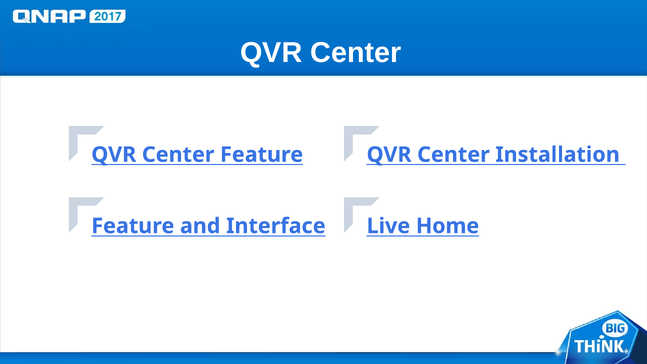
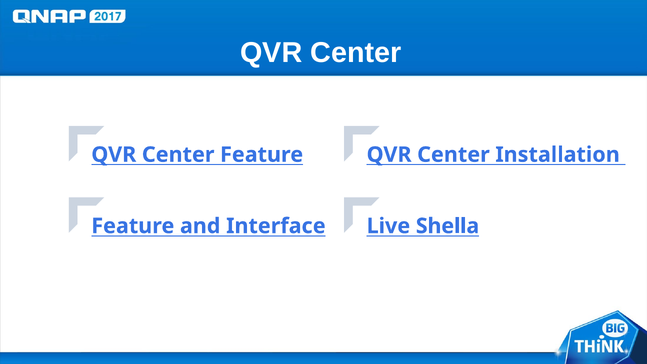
Home: Home -> Shella
